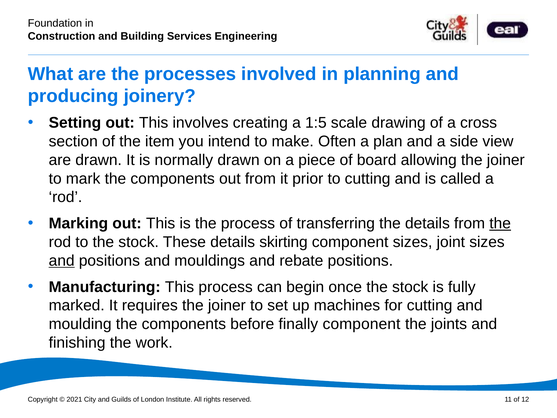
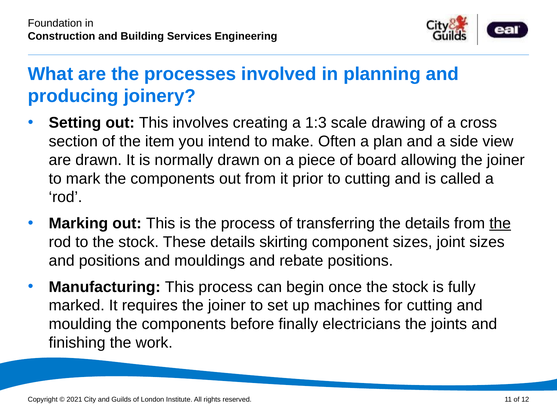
1:5: 1:5 -> 1:3
and at (62, 260) underline: present -> none
finally component: component -> electricians
